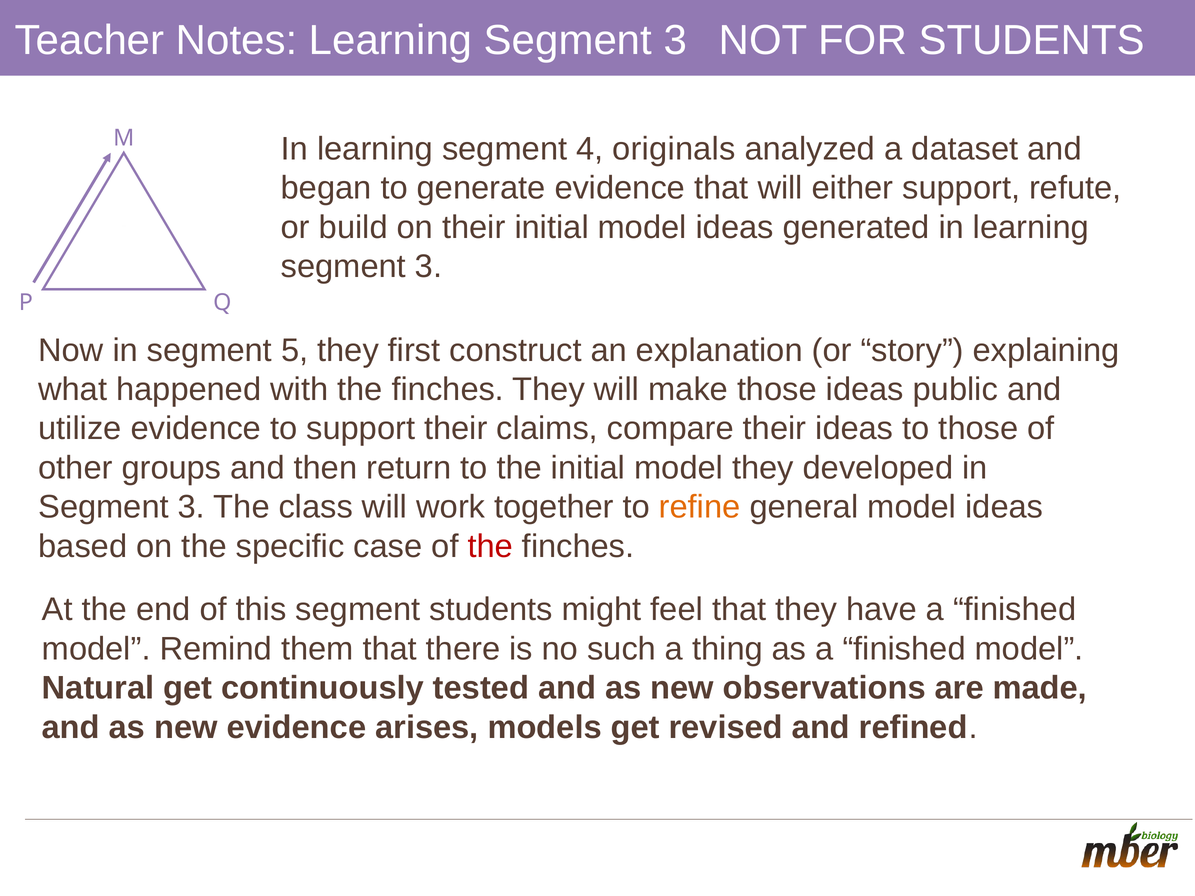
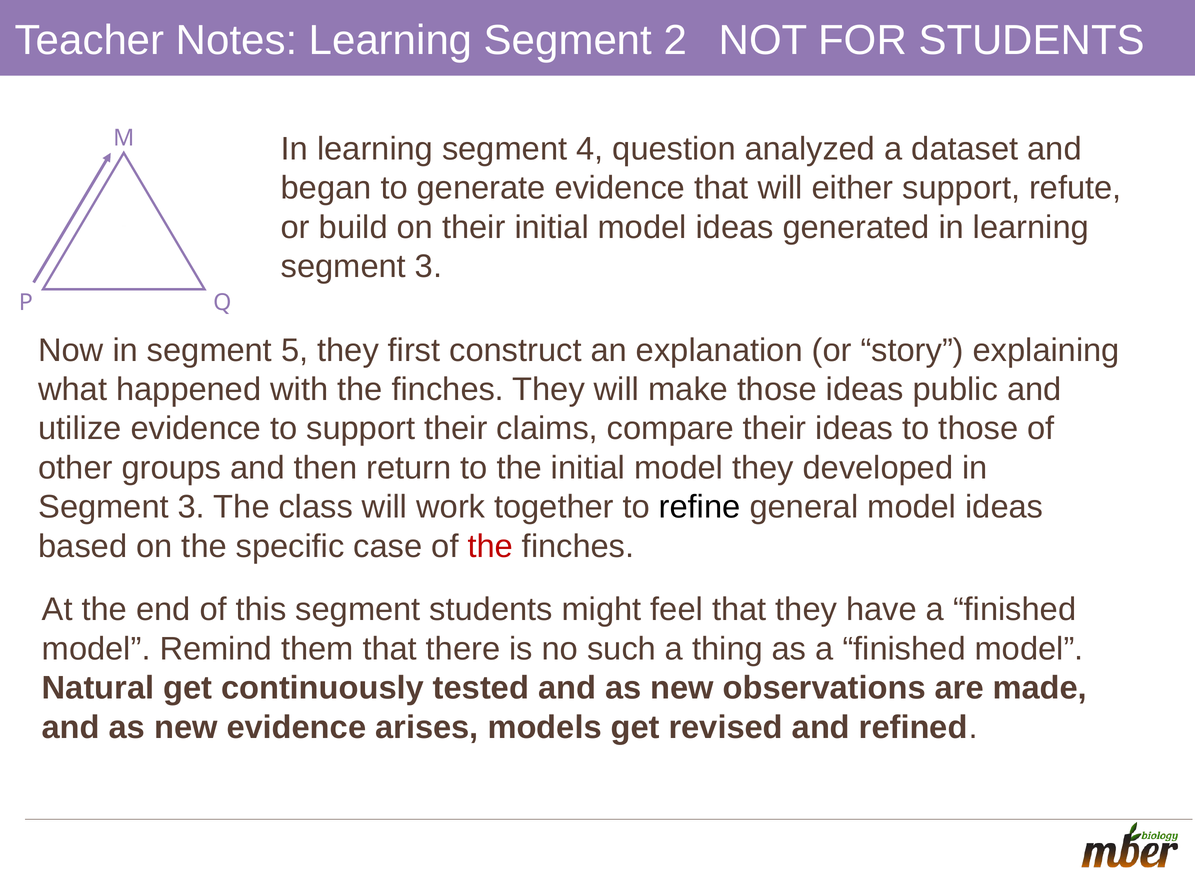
Notes Learning Segment 3: 3 -> 2
originals: originals -> question
refine colour: orange -> black
